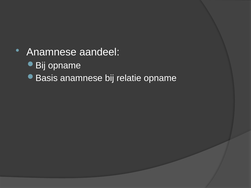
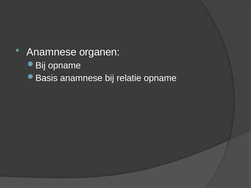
aandeel: aandeel -> organen
